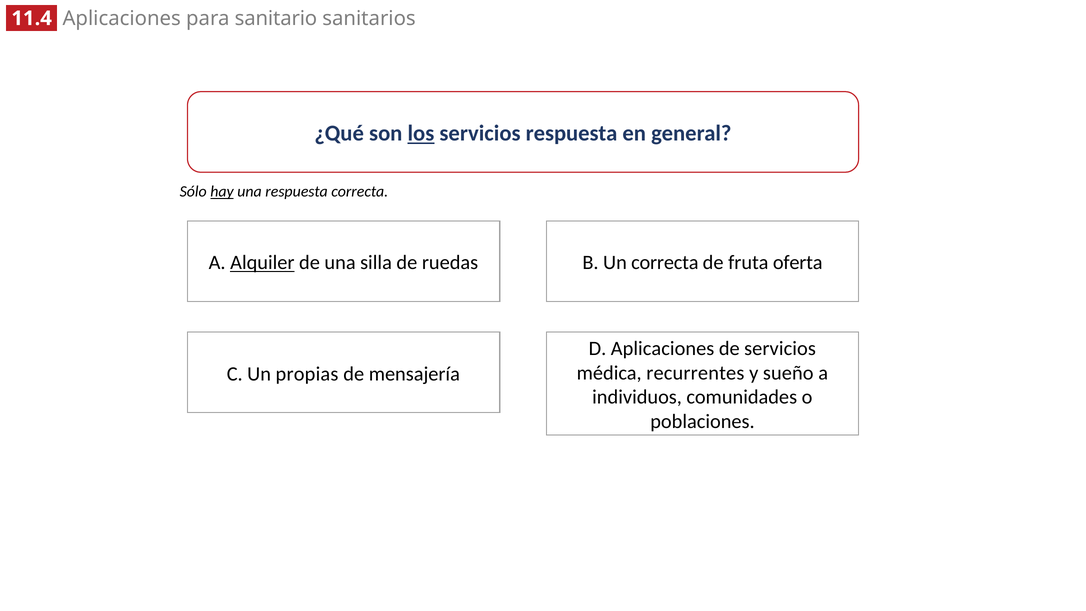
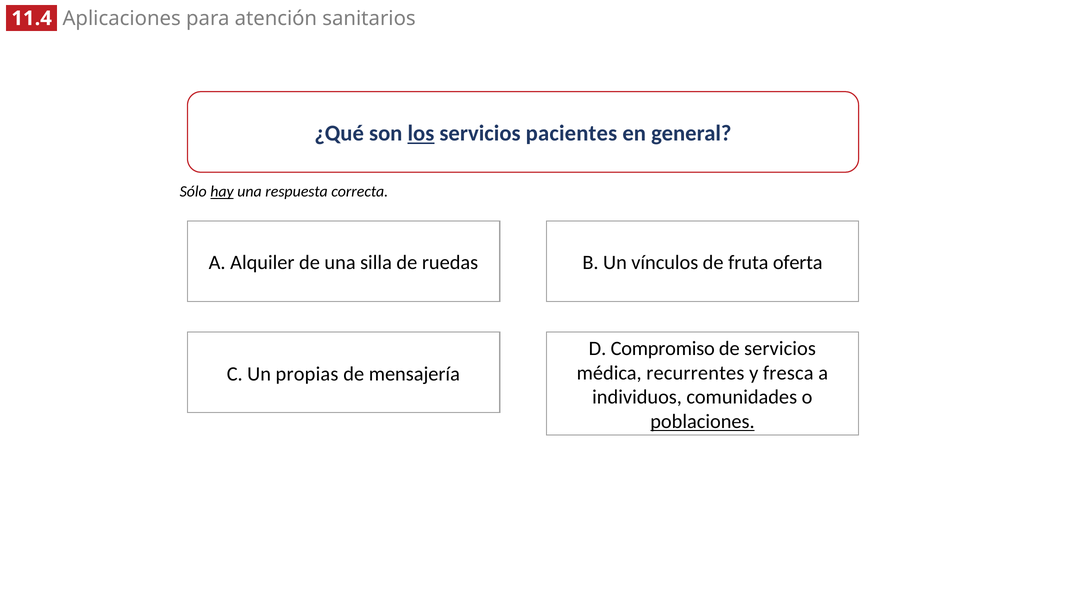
sanitario: sanitario -> atención
servicios respuesta: respuesta -> pacientes
Alquiler underline: present -> none
Un correcta: correcta -> vínculos
D Aplicaciones: Aplicaciones -> Compromiso
sueño: sueño -> fresca
poblaciones underline: none -> present
